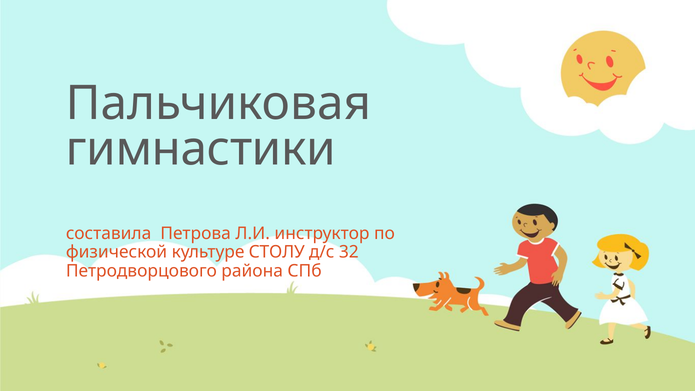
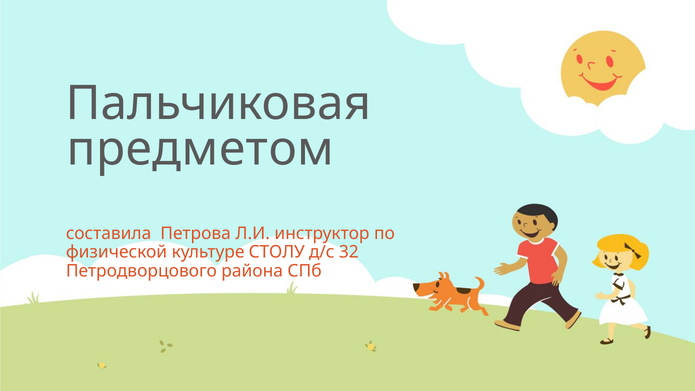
гимнастики: гимнастики -> предметом
